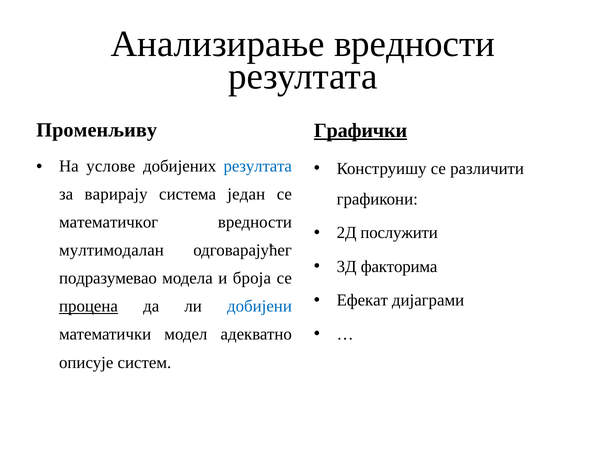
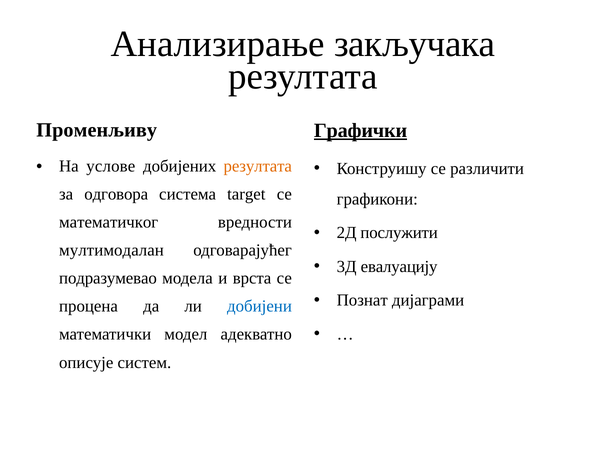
Анализирање вредности: вредности -> закључака
резултата at (258, 166) colour: blue -> orange
варирaју: варирaју -> одговора
један: један -> target
факторима: факторима -> евалуацију
броја: броја -> врста
Ефекат: Ефекат -> Познат
процена underline: present -> none
